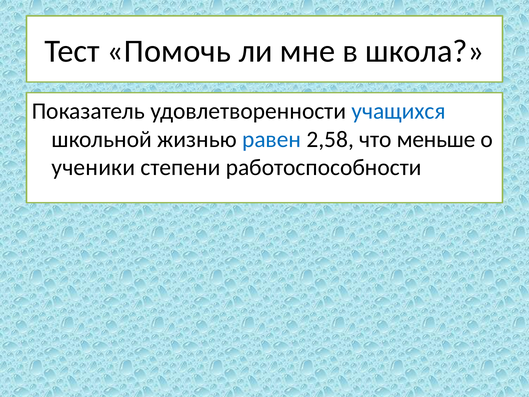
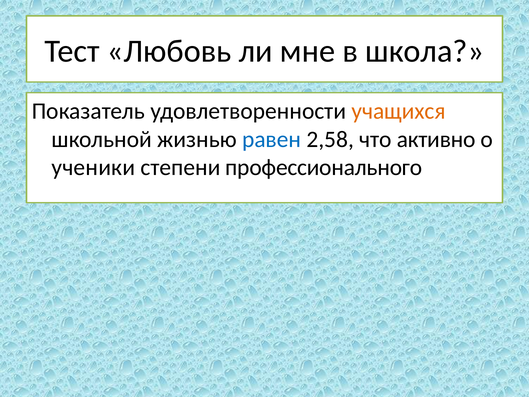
Помочь: Помочь -> Любовь
учащихся colour: blue -> orange
меньше: меньше -> активно
работоспособности: работоспособности -> профессионального
